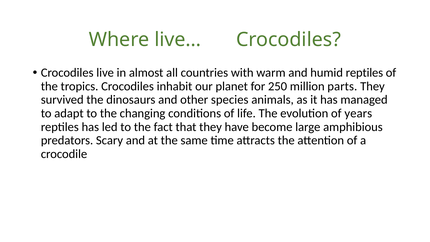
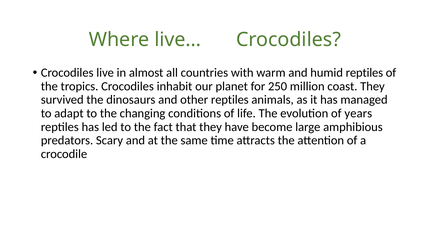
parts: parts -> coast
other species: species -> reptiles
